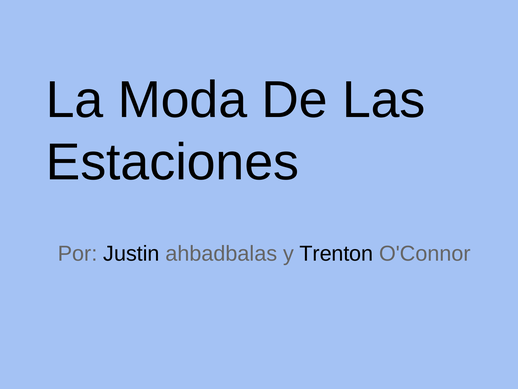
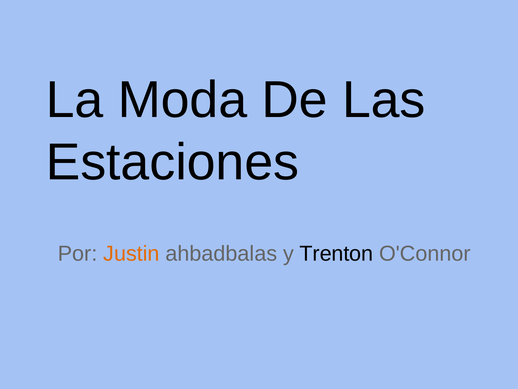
Justin colour: black -> orange
